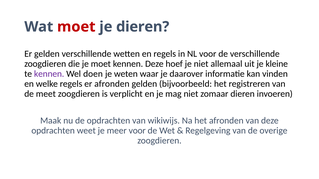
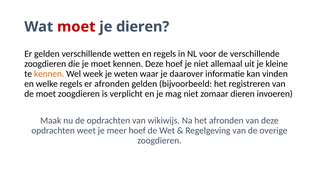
kennen at (49, 74) colour: purple -> orange
doen: doen -> week
de meet: meet -> moet
meer voor: voor -> hoef
